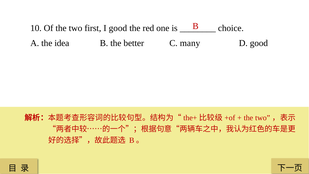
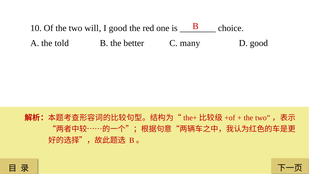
first: first -> will
idea: idea -> told
